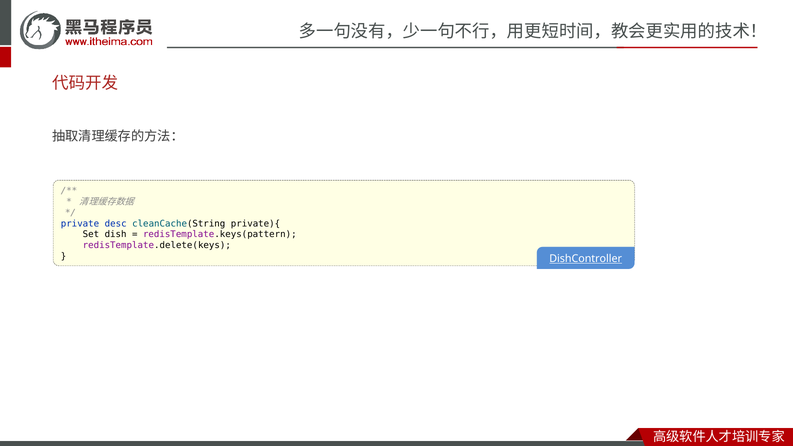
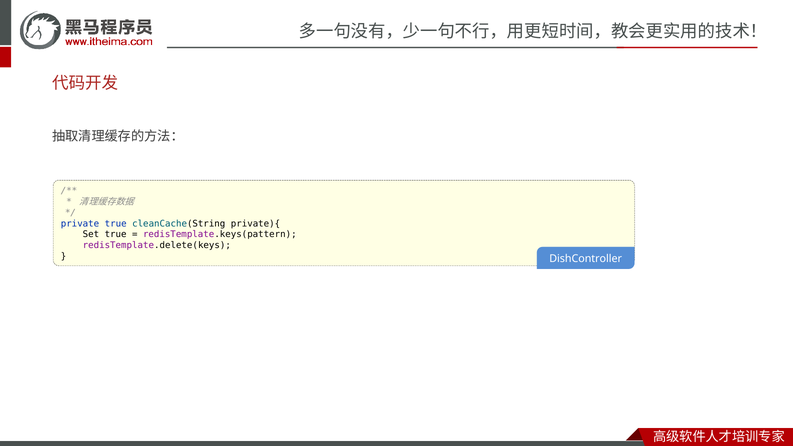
private desc: desc -> true
Set dish: dish -> true
DishController underline: present -> none
